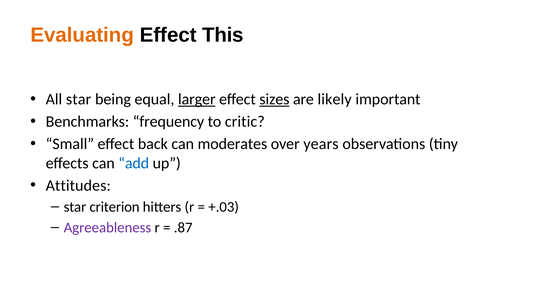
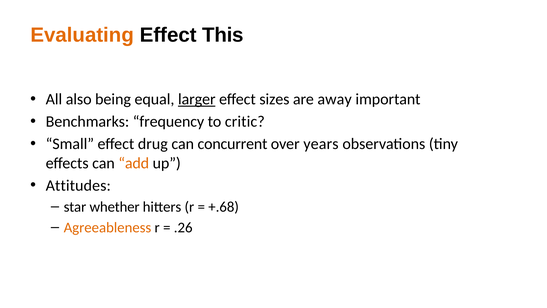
All star: star -> also
sizes underline: present -> none
likely: likely -> away
back: back -> drug
moderates: moderates -> concurrent
add colour: blue -> orange
criterion: criterion -> whether
+.03: +.03 -> +.68
Agreeableness colour: purple -> orange
.87: .87 -> .26
